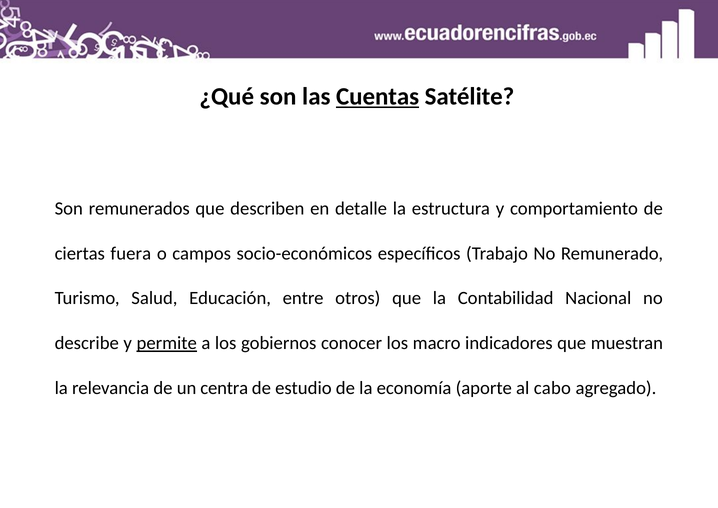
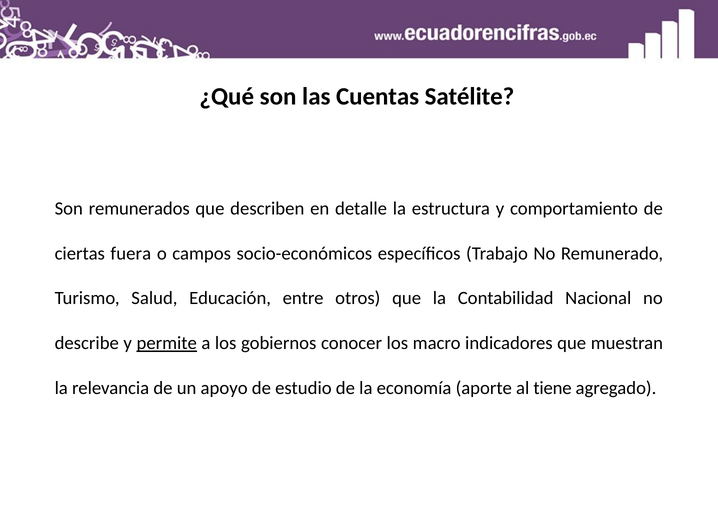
Cuentas underline: present -> none
centra: centra -> apoyo
cabo: cabo -> tiene
